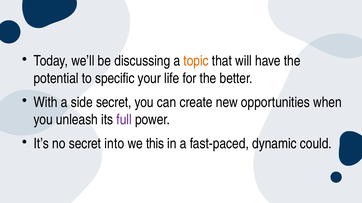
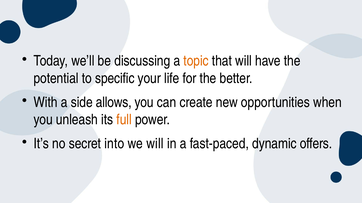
side secret: secret -> allows
full colour: purple -> orange
we this: this -> will
could: could -> offers
